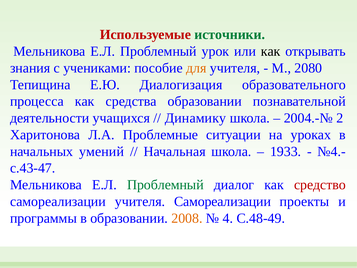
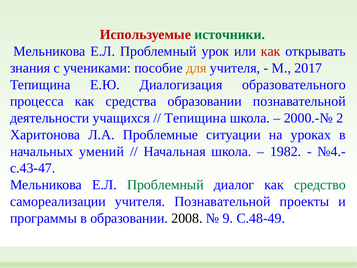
как at (271, 51) colour: black -> red
2080: 2080 -> 2017
Динамику at (195, 118): Динамику -> Тепищина
2004.-№: 2004.-№ -> 2000.-№
1933: 1933 -> 1982
средство colour: red -> green
учителя Самореализации: Самореализации -> Познавательной
2008 colour: orange -> black
4: 4 -> 9
